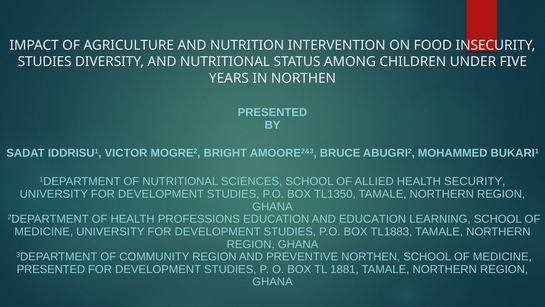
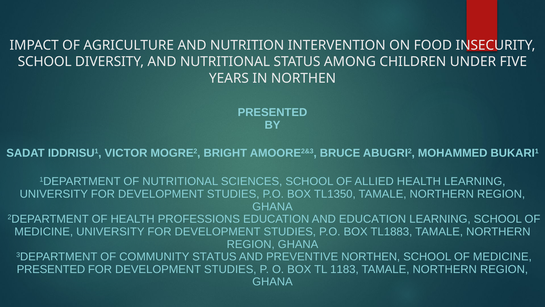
STUDIES at (45, 62): STUDIES -> SCHOOL
HEALTH SECURITY: SECURITY -> LEARNING
COMMUNITY REGION: REGION -> STATUS
1881: 1881 -> 1183
